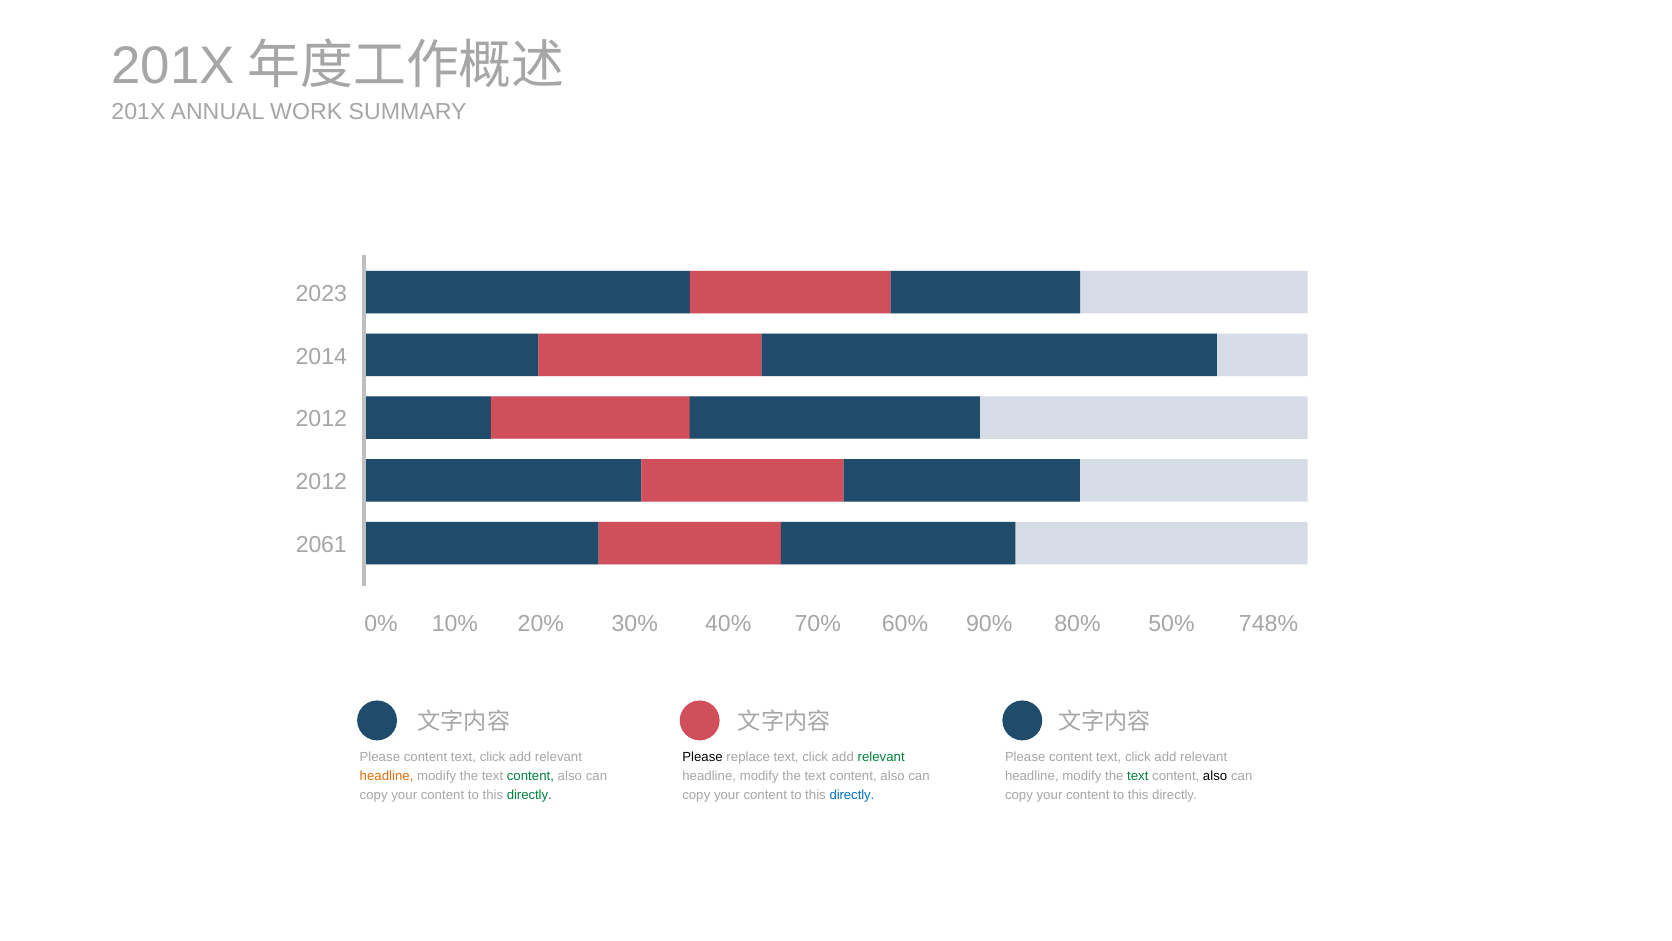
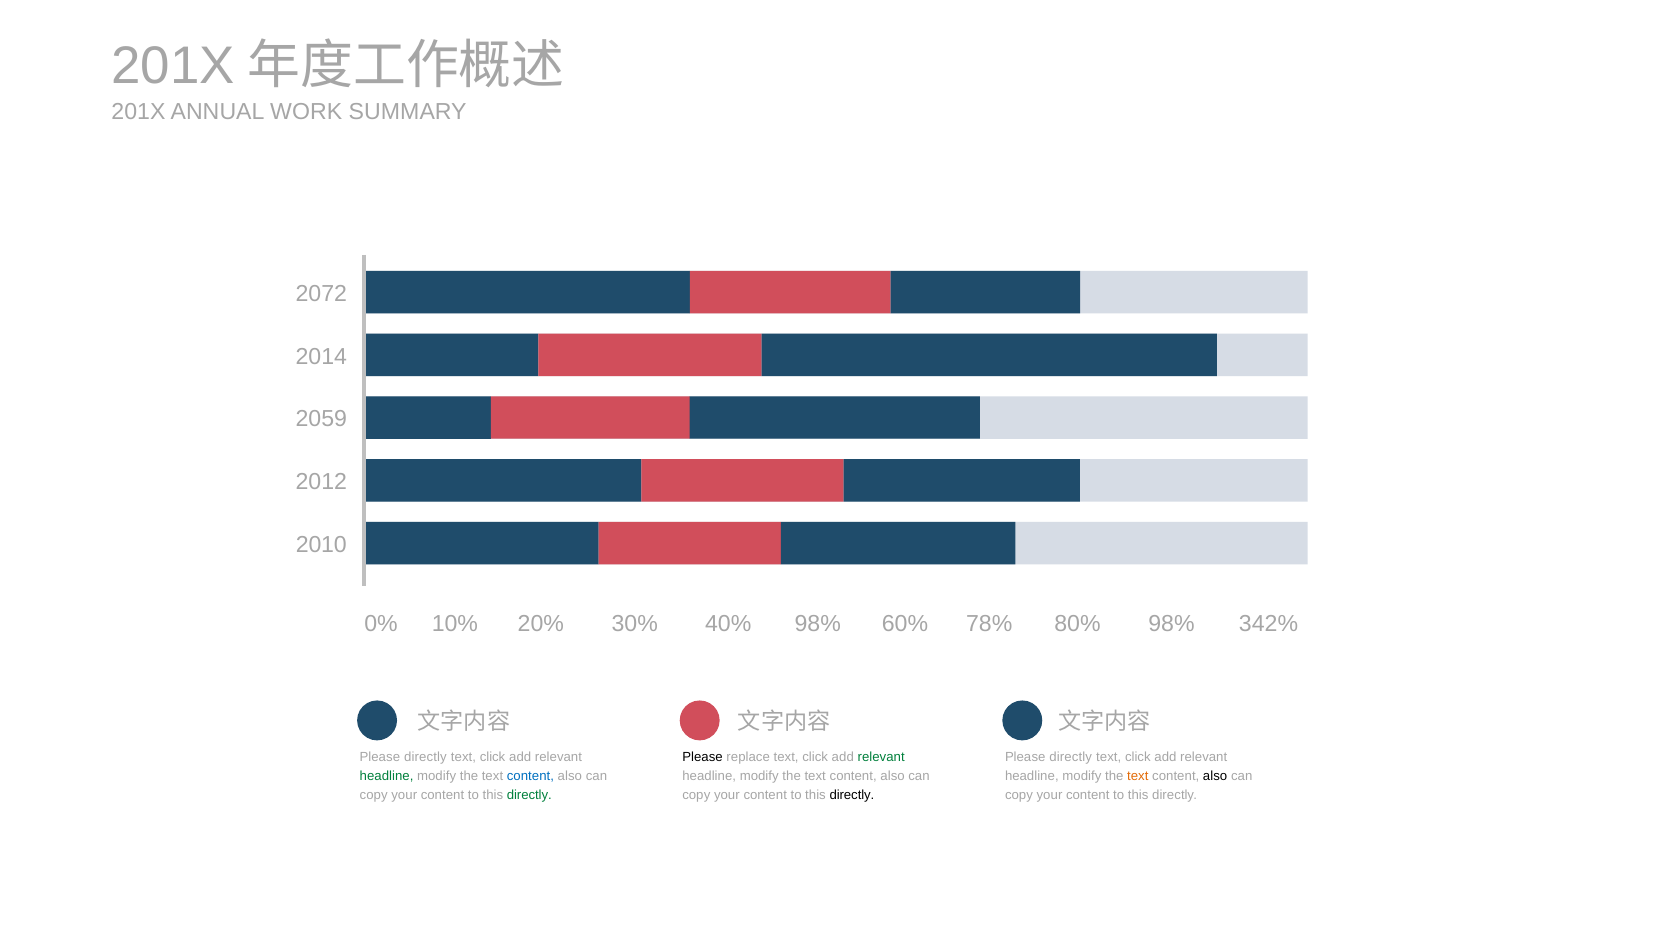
2023: 2023 -> 2072
2012 at (321, 419): 2012 -> 2059
2061: 2061 -> 2010
40% 70%: 70% -> 98%
90%: 90% -> 78%
80% 50%: 50% -> 98%
748%: 748% -> 342%
content at (426, 757): content -> directly
content at (1071, 757): content -> directly
headline at (387, 776) colour: orange -> green
content at (530, 776) colour: green -> blue
text at (1138, 776) colour: green -> orange
directly at (852, 795) colour: blue -> black
